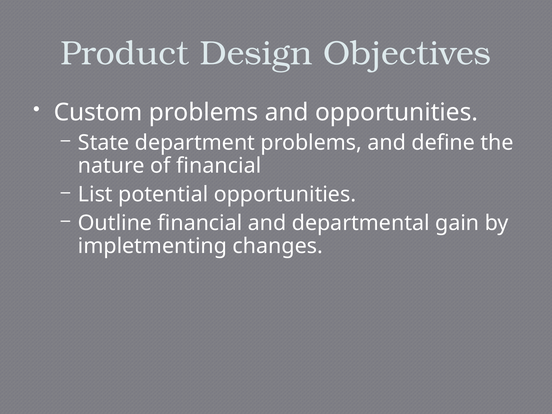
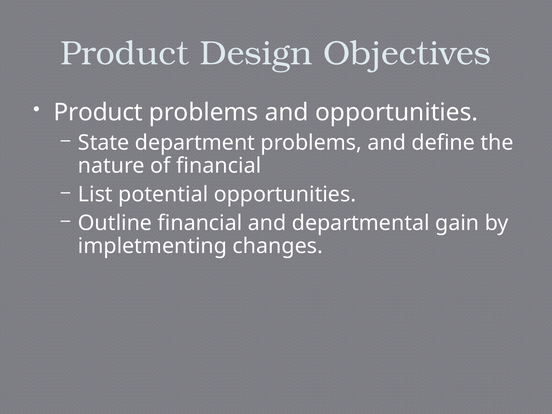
Custom at (98, 112): Custom -> Product
